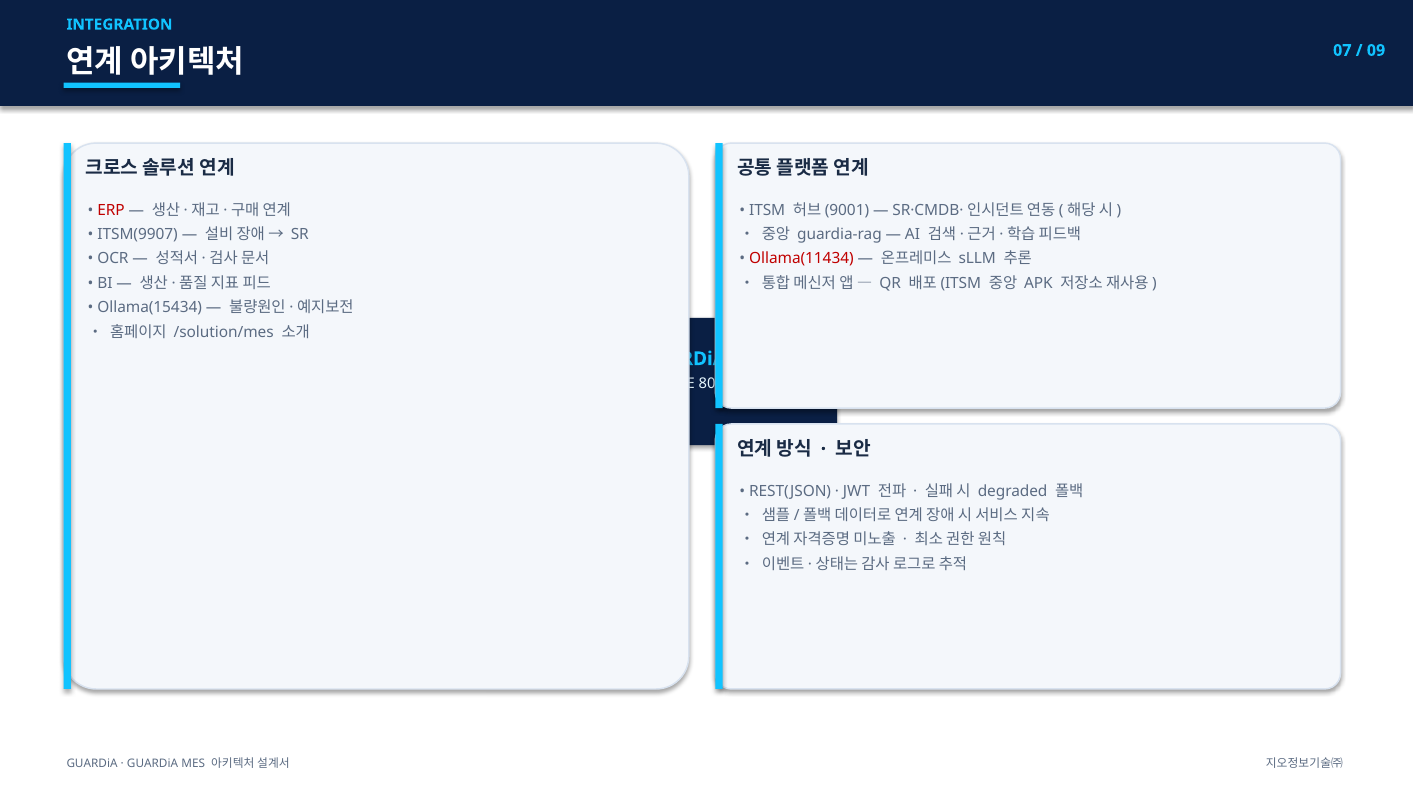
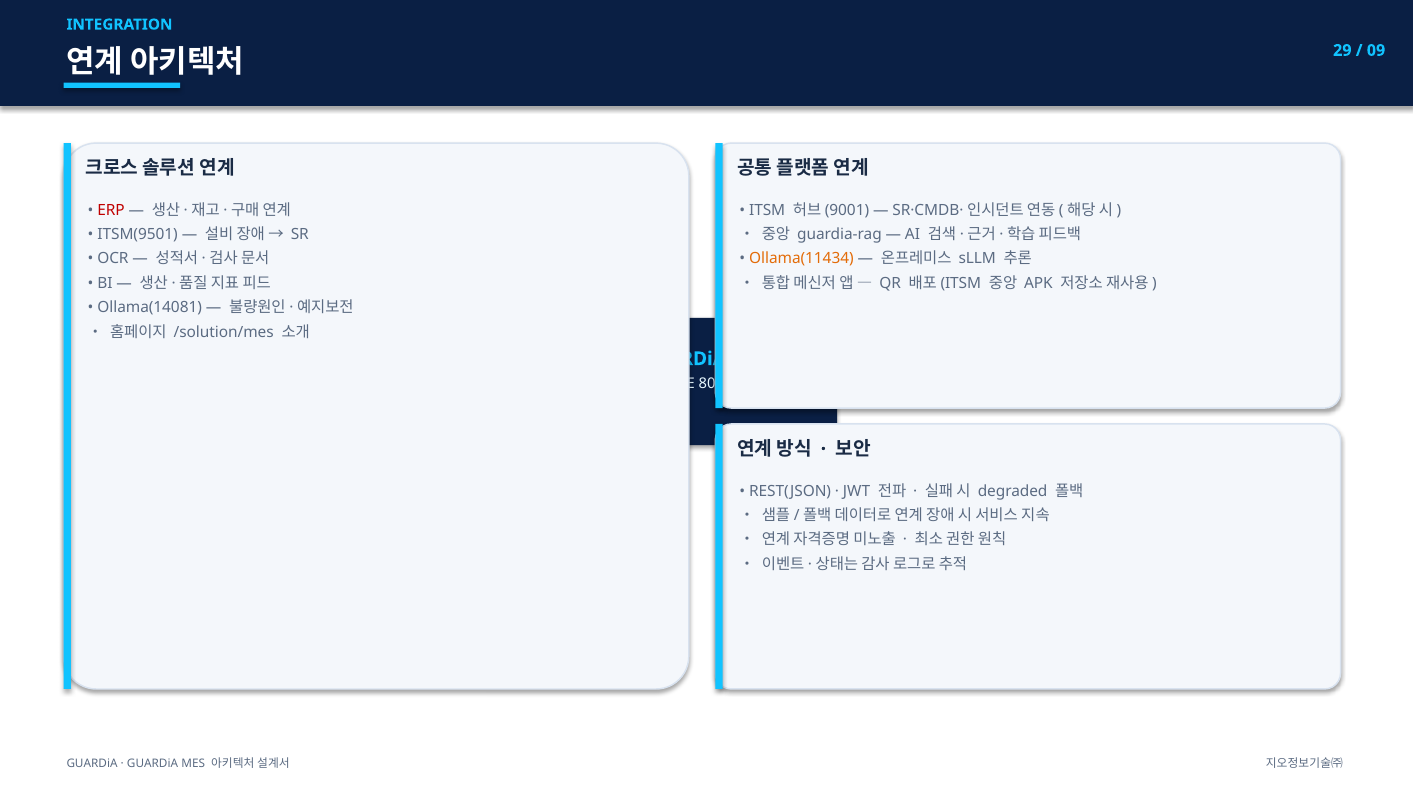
07: 07 -> 29
ITSM(9907: ITSM(9907 -> ITSM(9501
Ollama(11434 colour: red -> orange
Ollama(15434: Ollama(15434 -> Ollama(14081
